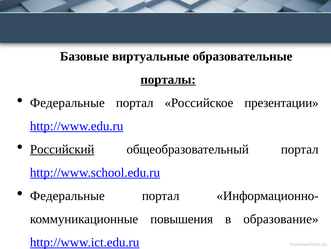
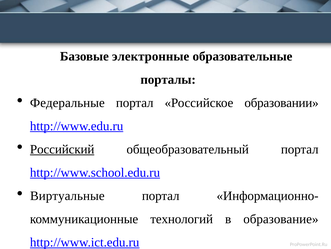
виртуальные: виртуальные -> электронные
порталы underline: present -> none
презентации: презентации -> образовании
Федеральные at (67, 195): Федеральные -> Виртуальные
повышения: повышения -> технологий
